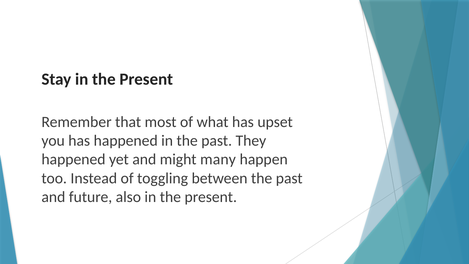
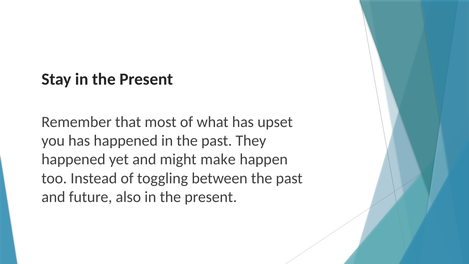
many: many -> make
